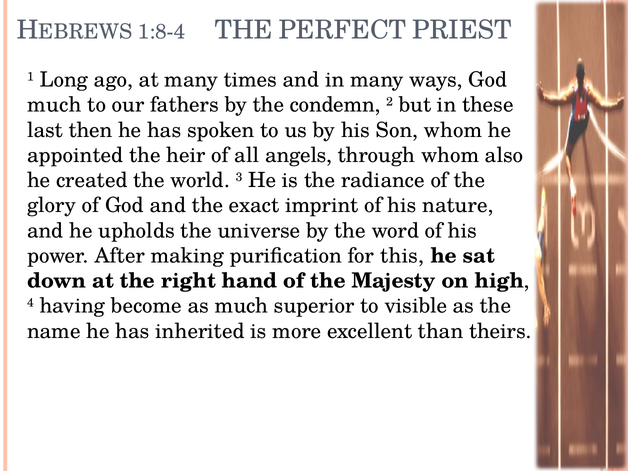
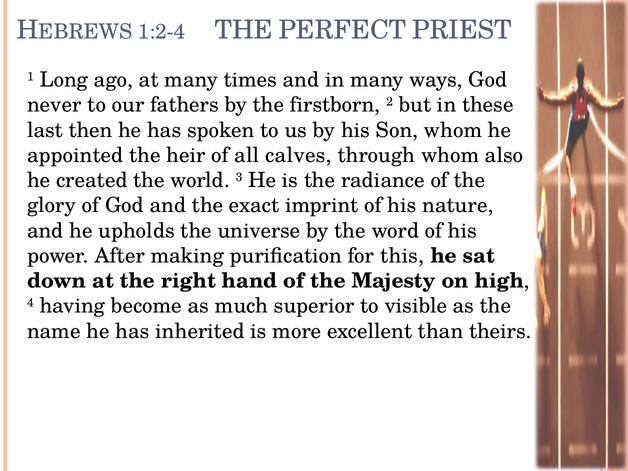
1:8-4: 1:8-4 -> 1:2-4
much at (54, 105): much -> never
condemn: condemn -> firstborn
angels: angels -> calves
